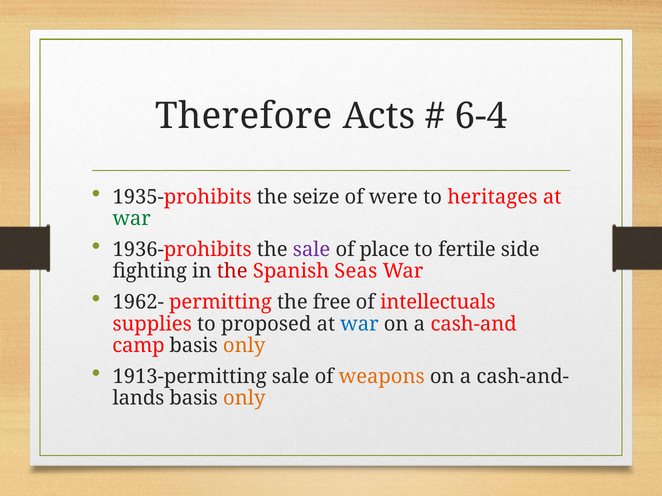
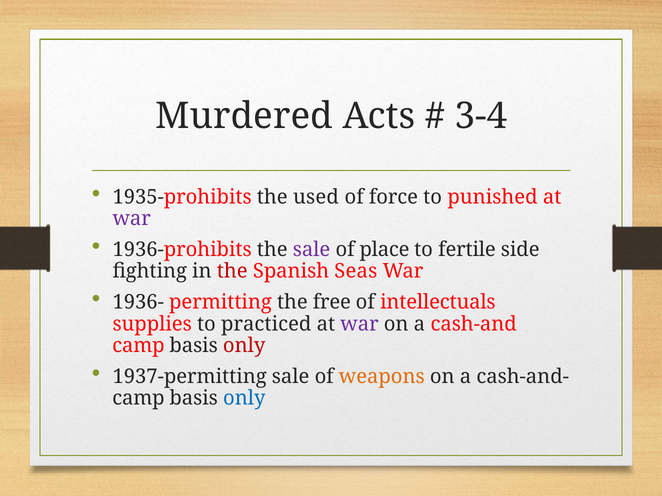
Therefore: Therefore -> Murdered
6-4: 6-4 -> 3-4
seize: seize -> used
were: were -> force
heritages: heritages -> punished
war at (132, 219) colour: green -> purple
1962-: 1962- -> 1936-
proposed: proposed -> practiced
war at (360, 324) colour: blue -> purple
only at (244, 346) colour: orange -> red
1913-permitting: 1913-permitting -> 1937-permitting
lands at (138, 399): lands -> camp
only at (244, 399) colour: orange -> blue
